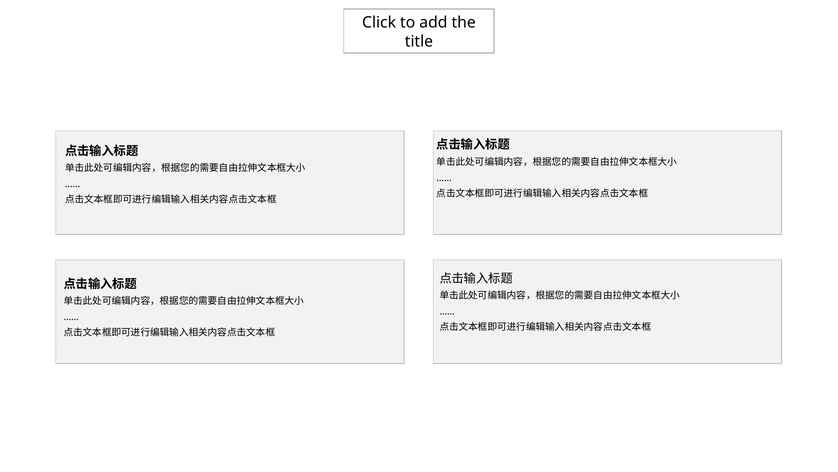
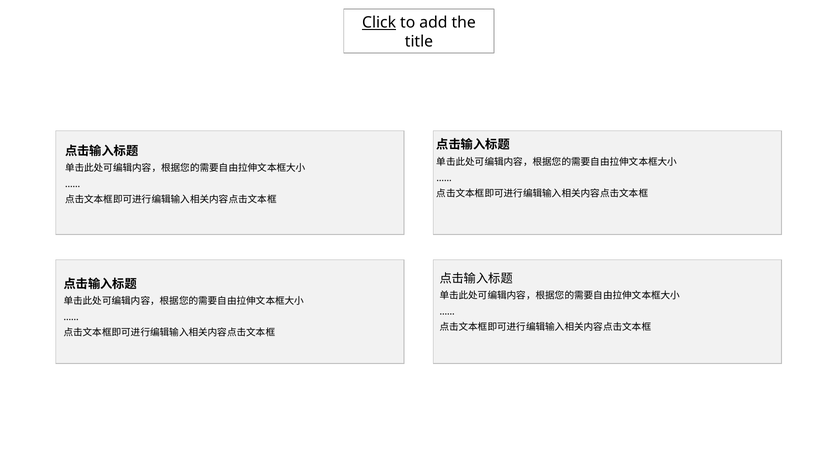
Click underline: none -> present
